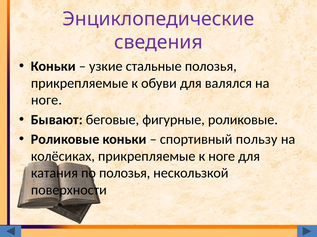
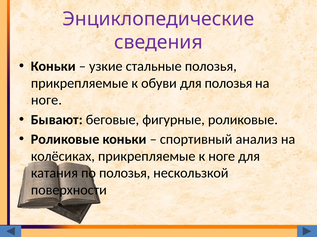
для валялся: валялся -> полозья
пользу: пользу -> анализ
